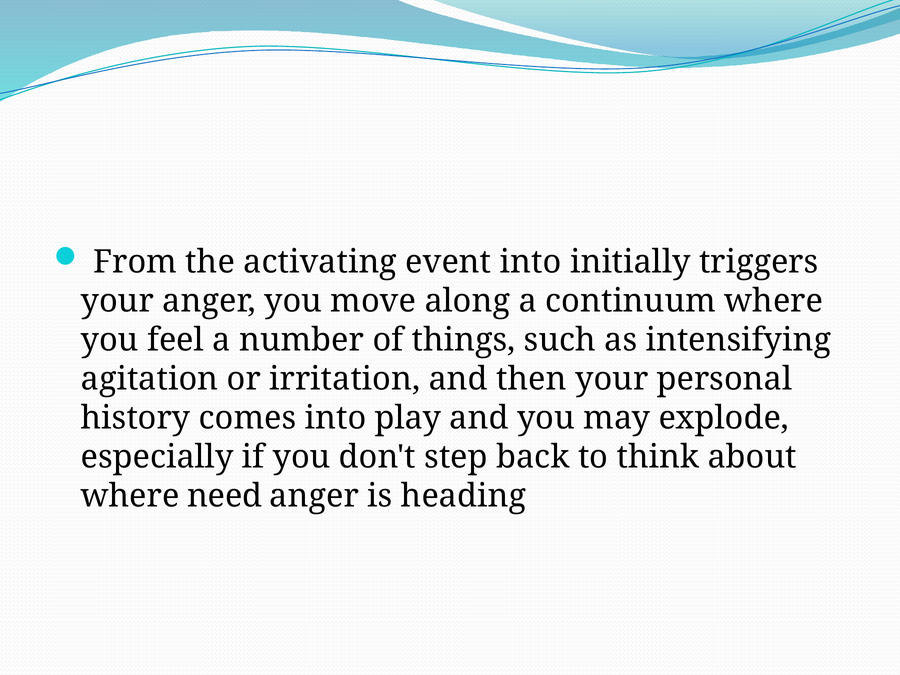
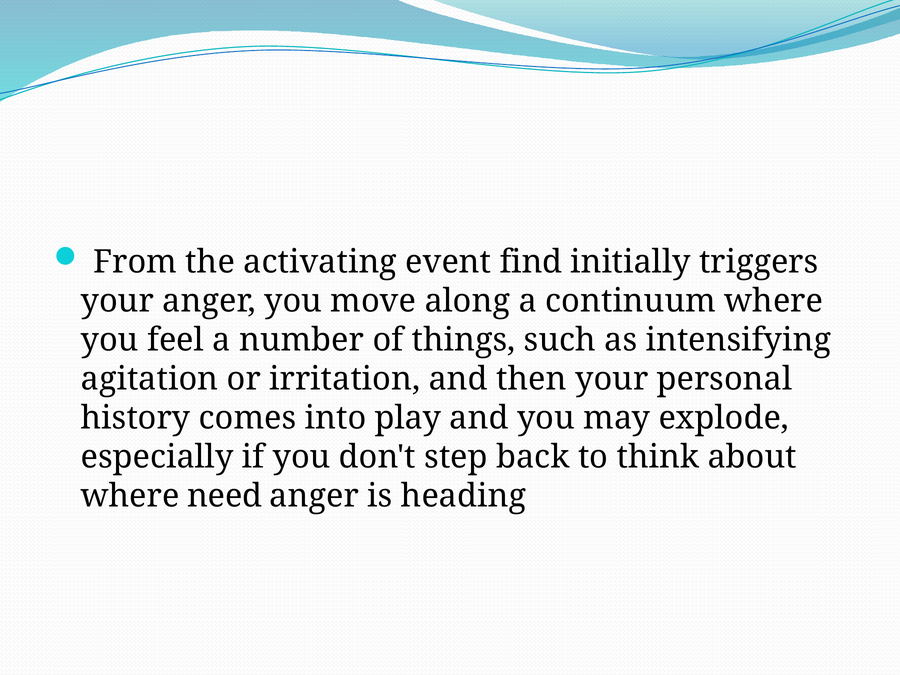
event into: into -> find
